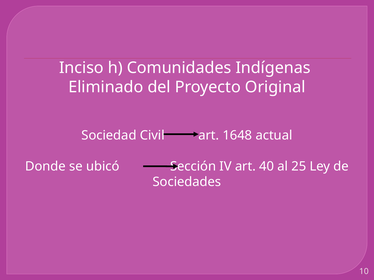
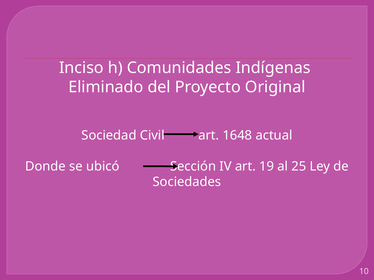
40: 40 -> 19
